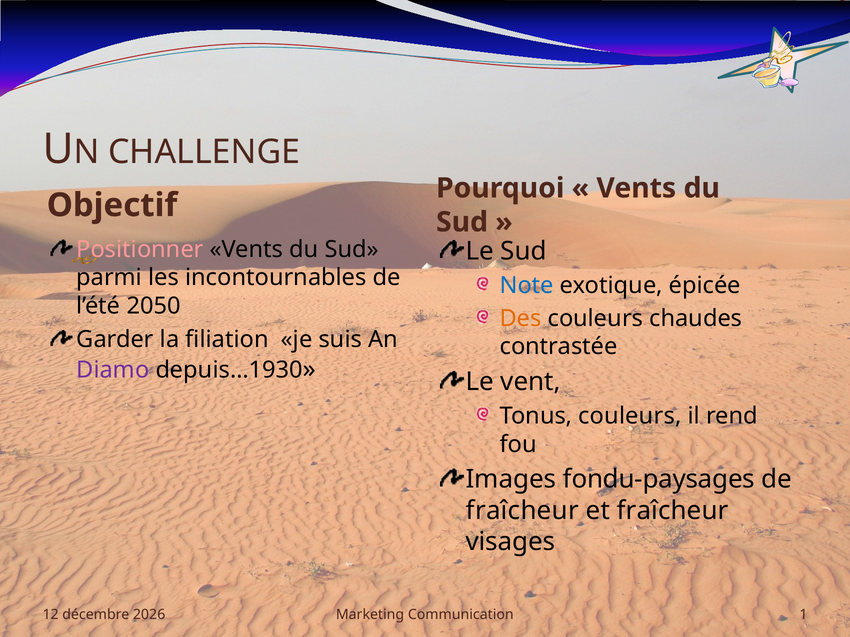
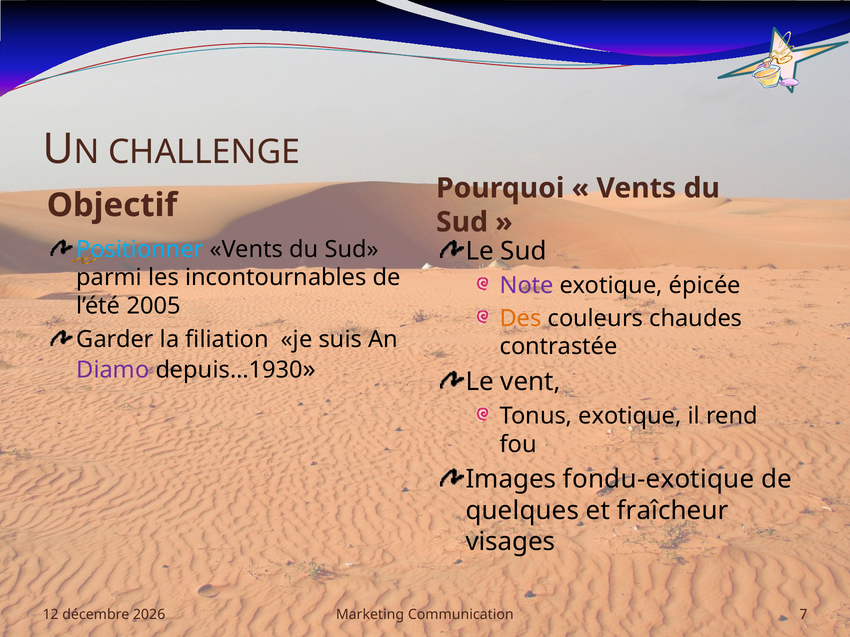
Positionner colour: pink -> light blue
Note colour: blue -> purple
2050: 2050 -> 2005
Tonus couleurs: couleurs -> exotique
fondu-paysages: fondu-paysages -> fondu-exotique
fraîcheur at (522, 511): fraîcheur -> quelques
1: 1 -> 7
